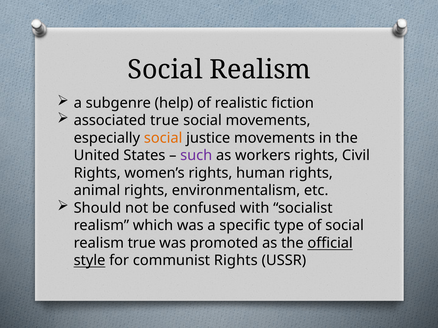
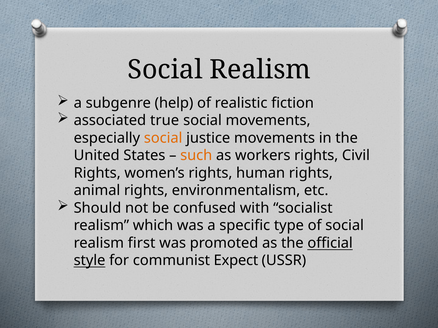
such colour: purple -> orange
realism true: true -> first
communist Rights: Rights -> Expect
